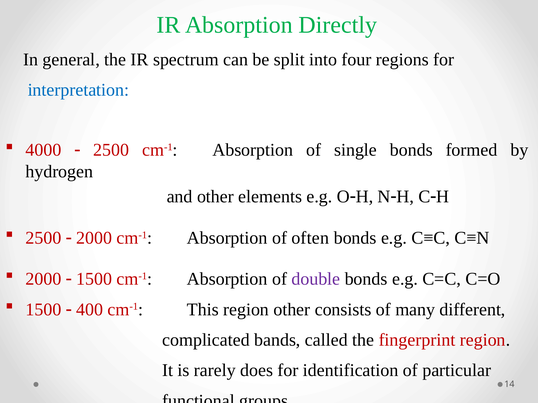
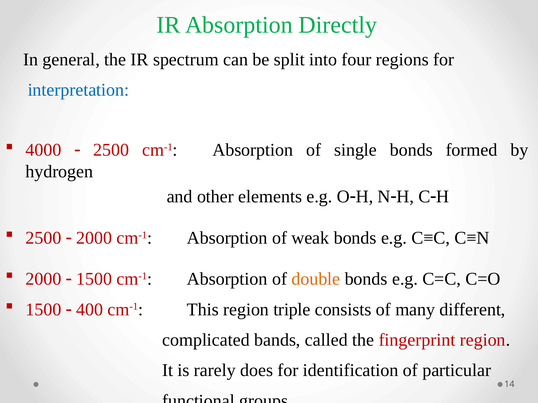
often: often -> weak
double colour: purple -> orange
region other: other -> triple
